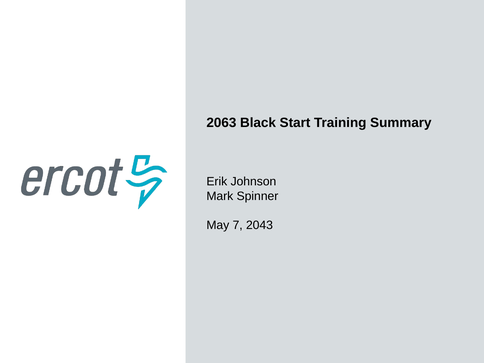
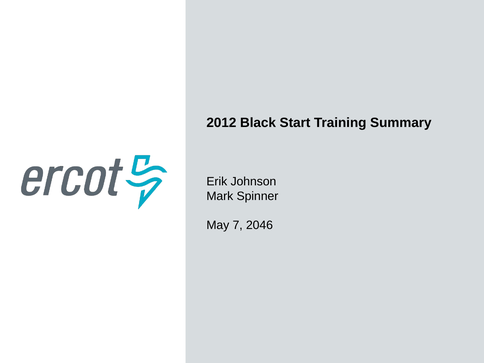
2063: 2063 -> 2012
2043: 2043 -> 2046
